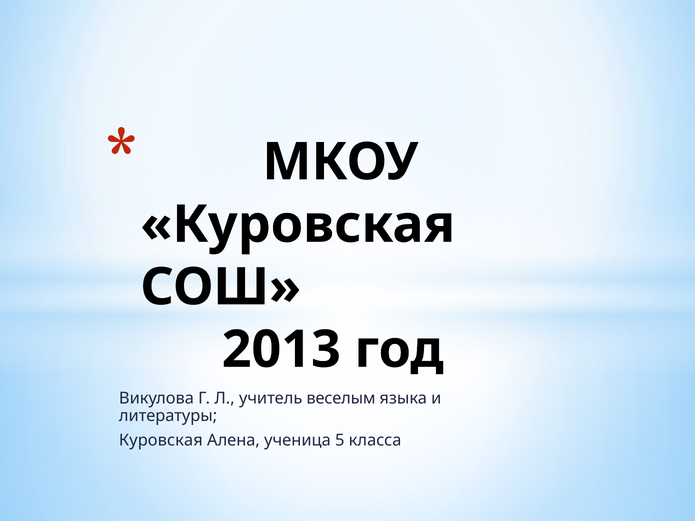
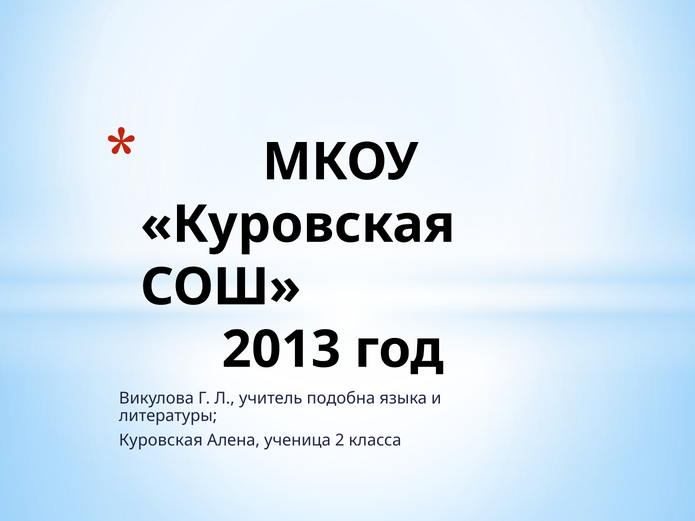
веселым: веселым -> подобна
5: 5 -> 2
